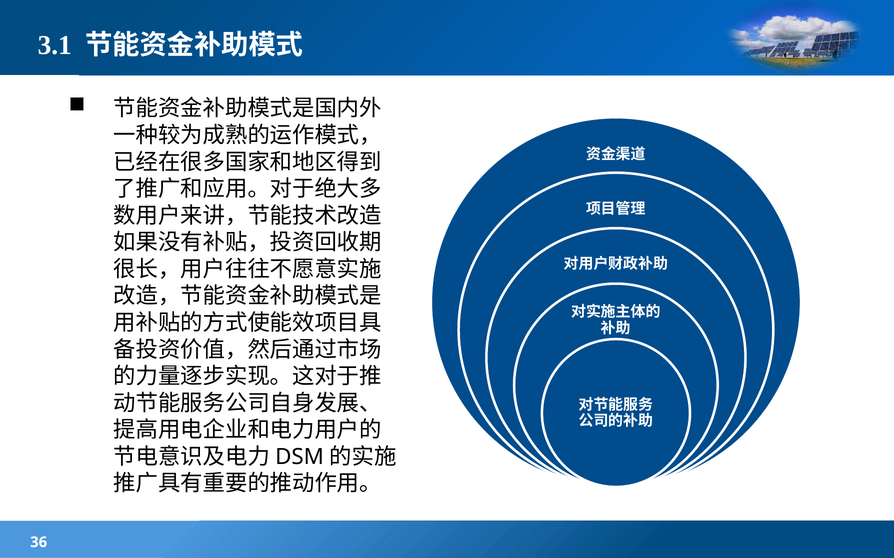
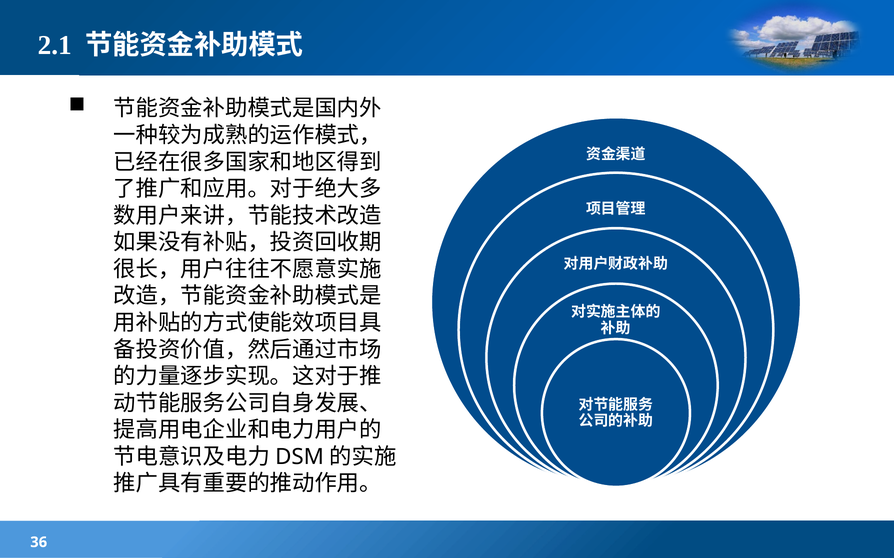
3.1: 3.1 -> 2.1
